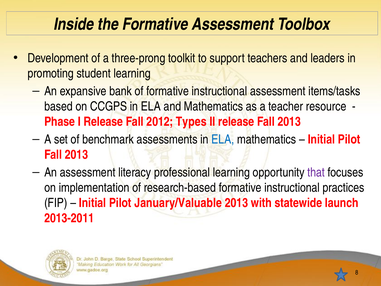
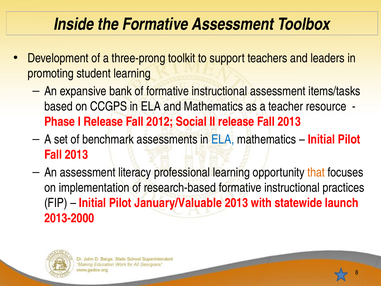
Types: Types -> Social
that colour: purple -> orange
2013-2011: 2013-2011 -> 2013-2000
